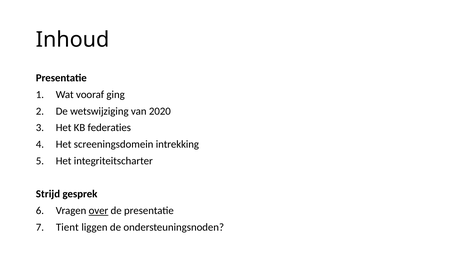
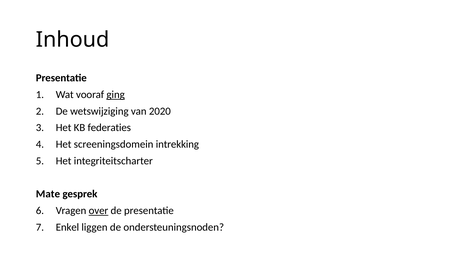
ging underline: none -> present
Strijd: Strijd -> Mate
Tient: Tient -> Enkel
